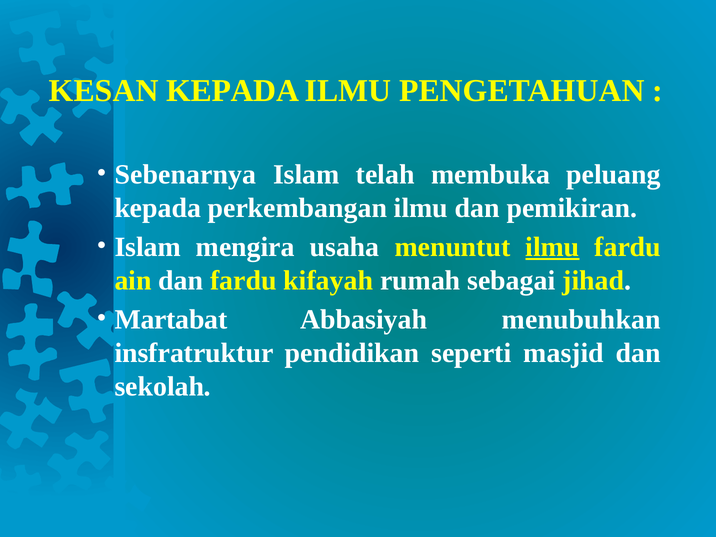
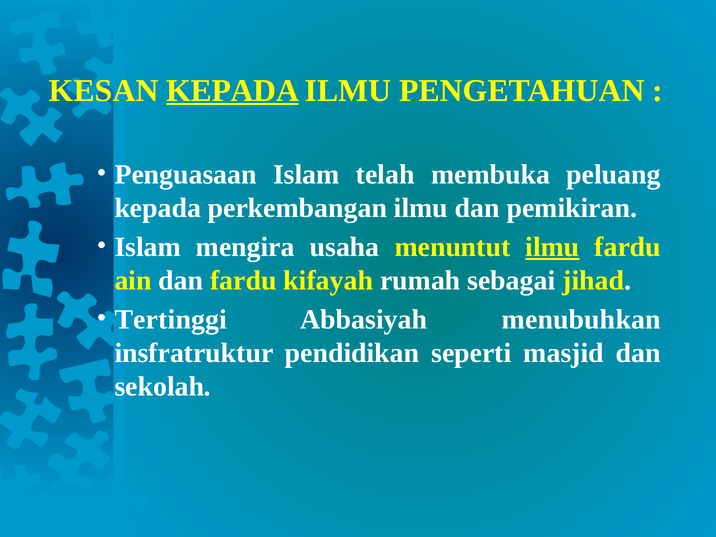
KEPADA at (233, 90) underline: none -> present
Sebenarnya: Sebenarnya -> Penguasaan
Martabat: Martabat -> Tertinggi
